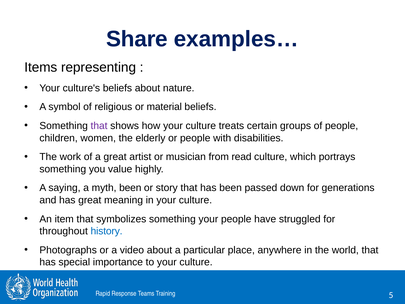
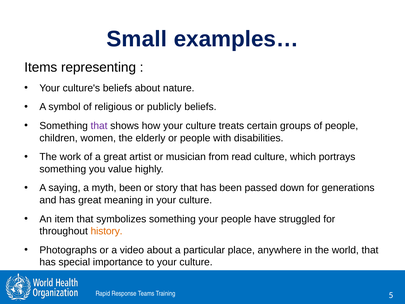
Share: Share -> Small
material: material -> publicly
history colour: blue -> orange
